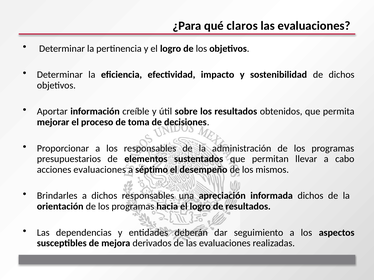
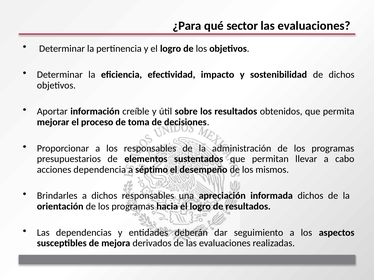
claros: claros -> sector
acciones evaluaciones: evaluaciones -> dependencia
